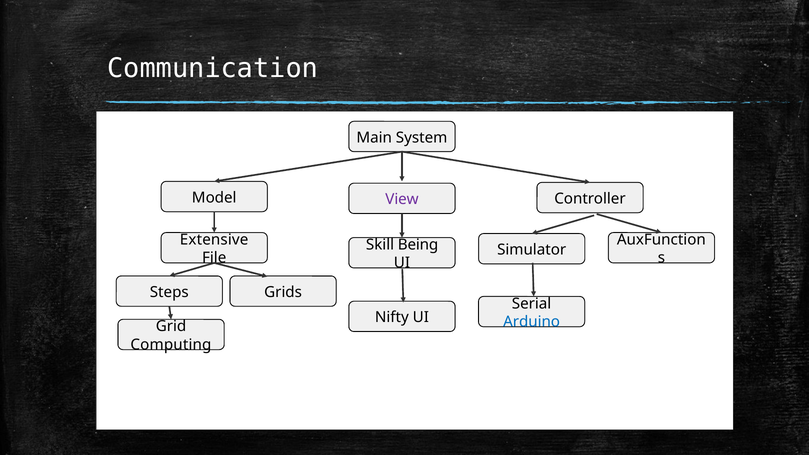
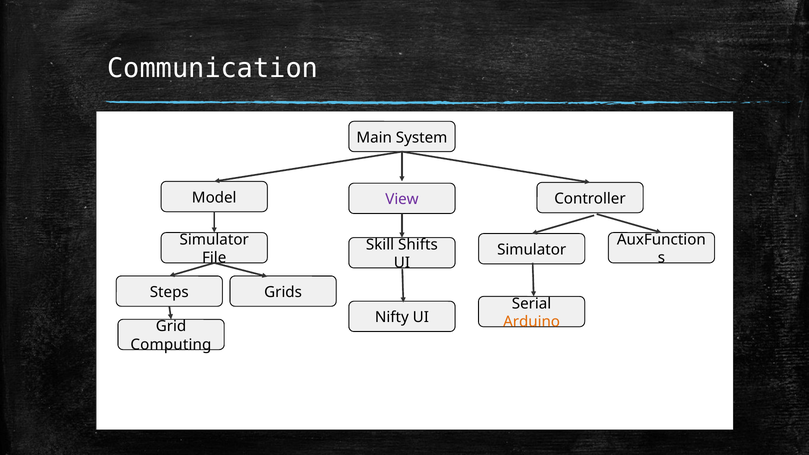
Extensive at (214, 240): Extensive -> Simulator
Being: Being -> Shifts
Arduino colour: blue -> orange
